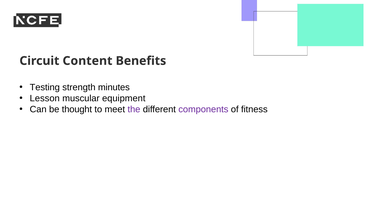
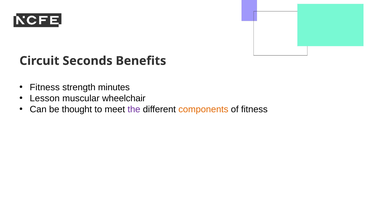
Content: Content -> Seconds
Testing at (45, 88): Testing -> Fitness
equipment: equipment -> wheelchair
components colour: purple -> orange
